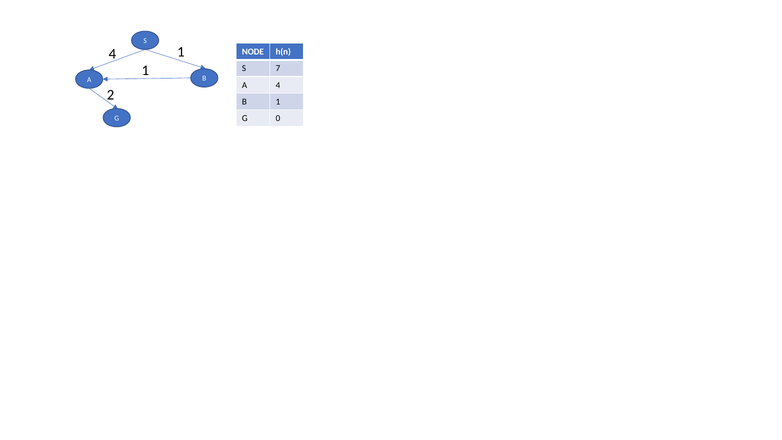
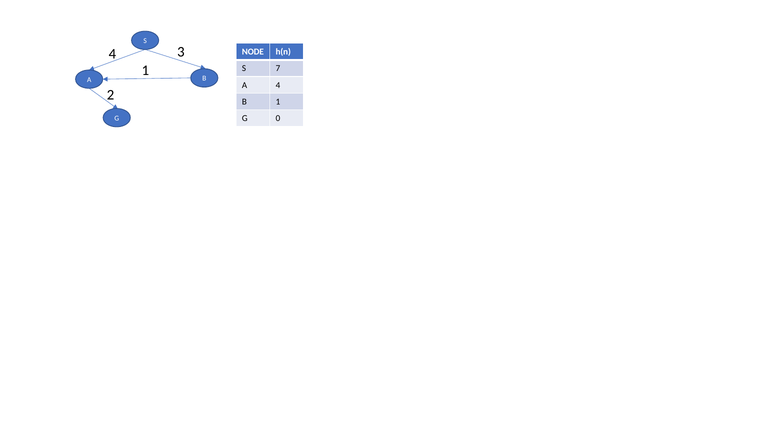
4 1: 1 -> 3
